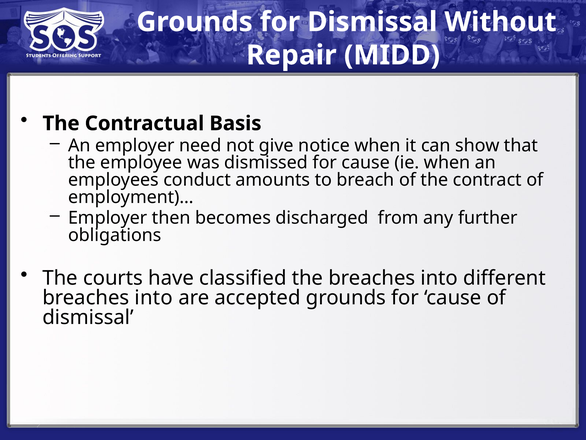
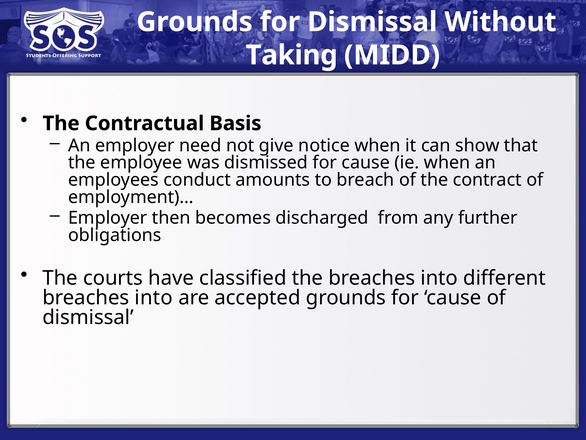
Repair: Repair -> Taking
